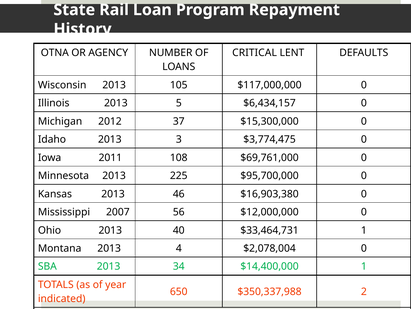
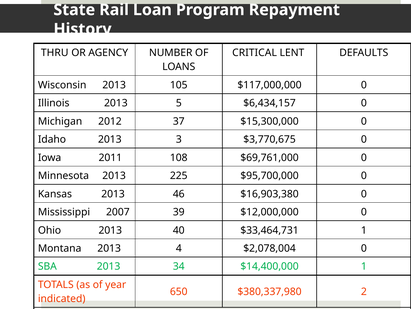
OTNA: OTNA -> THRU
$3,774,475: $3,774,475 -> $3,770,675
56: 56 -> 39
$350,337,988: $350,337,988 -> $380,337,980
